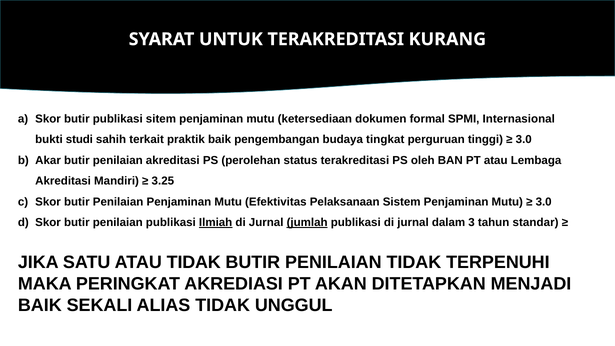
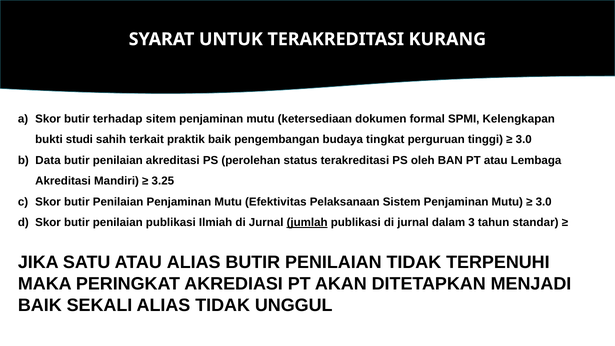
butir publikasi: publikasi -> terhadap
Internasional: Internasional -> Kelengkapan
Akar: Akar -> Data
Ilmiah underline: present -> none
ATAU TIDAK: TIDAK -> ALIAS
